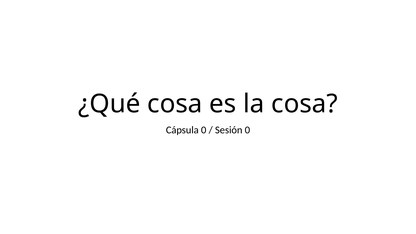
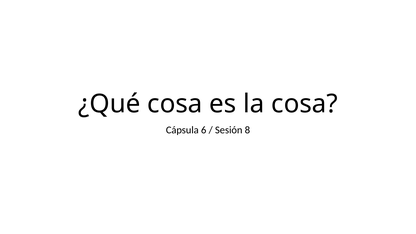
Cápsula 0: 0 -> 6
Sesión 0: 0 -> 8
